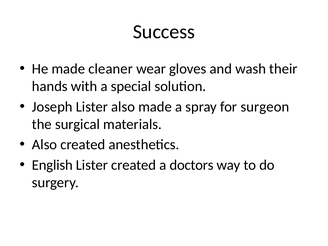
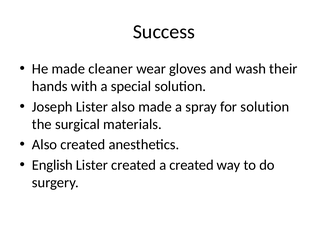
for surgeon: surgeon -> solution
a doctors: doctors -> created
